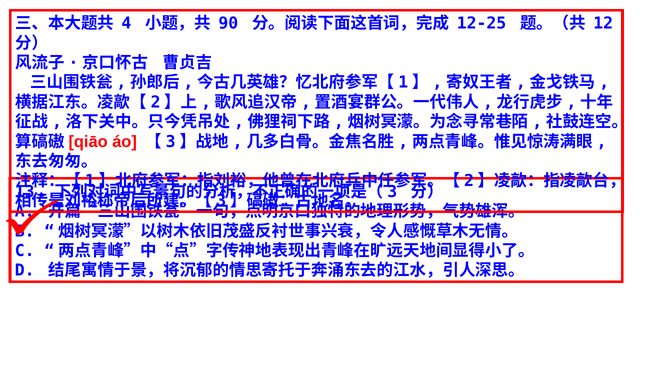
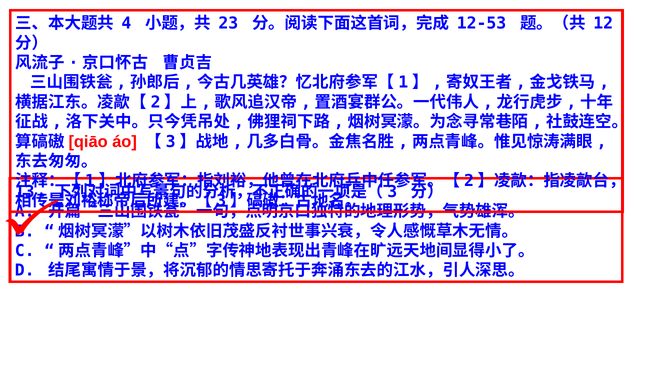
90: 90 -> 23
12-25: 12-25 -> 12-53
